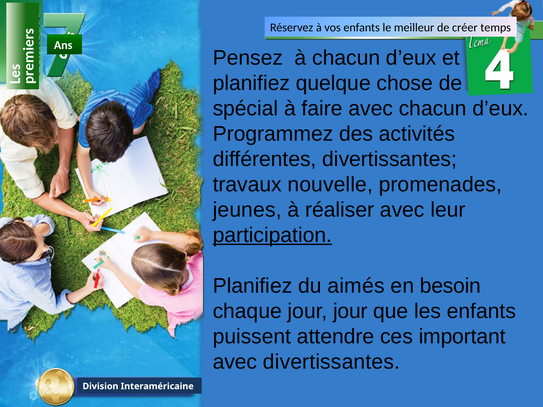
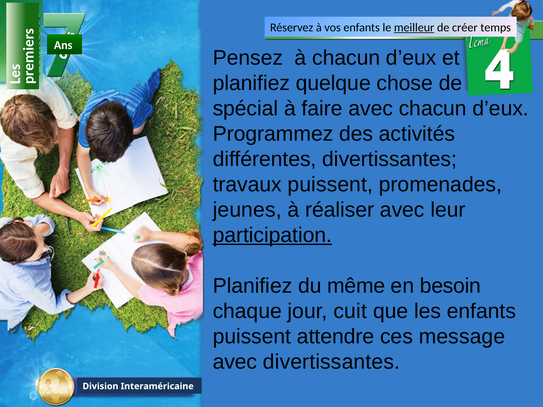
meilleur underline: none -> present
travaux nouvelle: nouvelle -> puissent
aimés: aimés -> même
jour jour: jour -> cuit
important: important -> message
